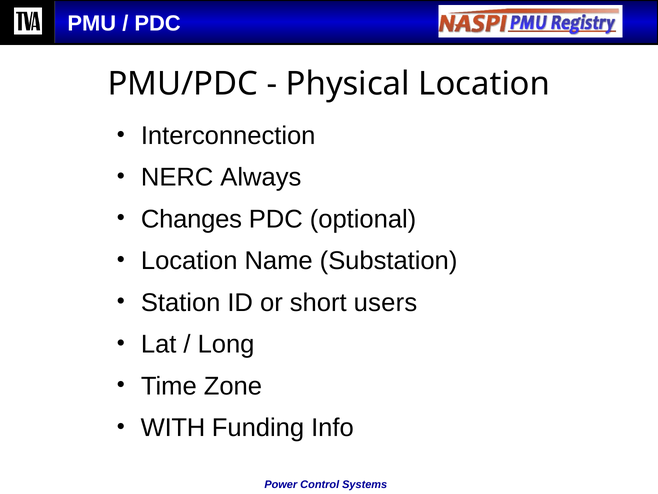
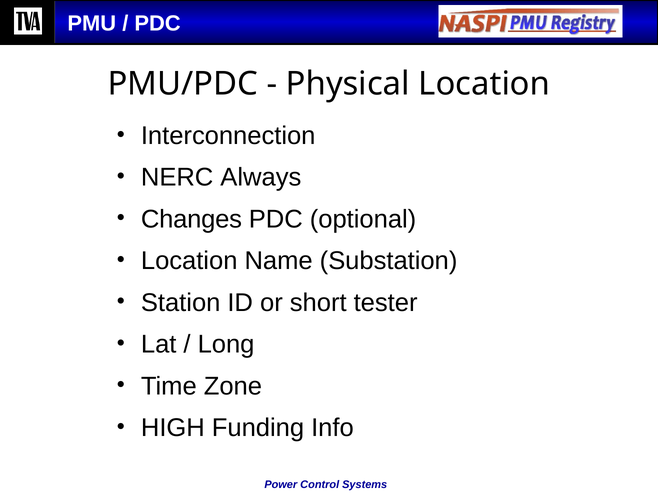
users: users -> tester
WITH: WITH -> HIGH
